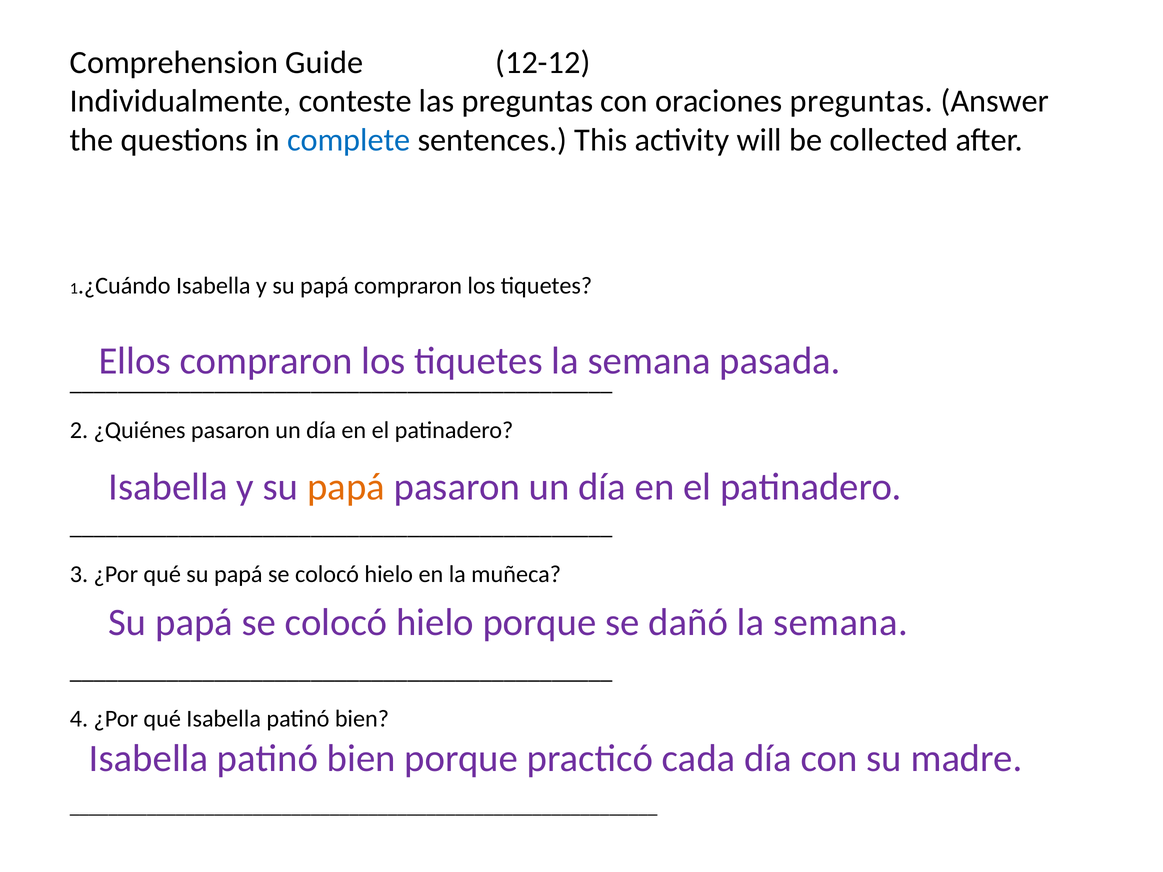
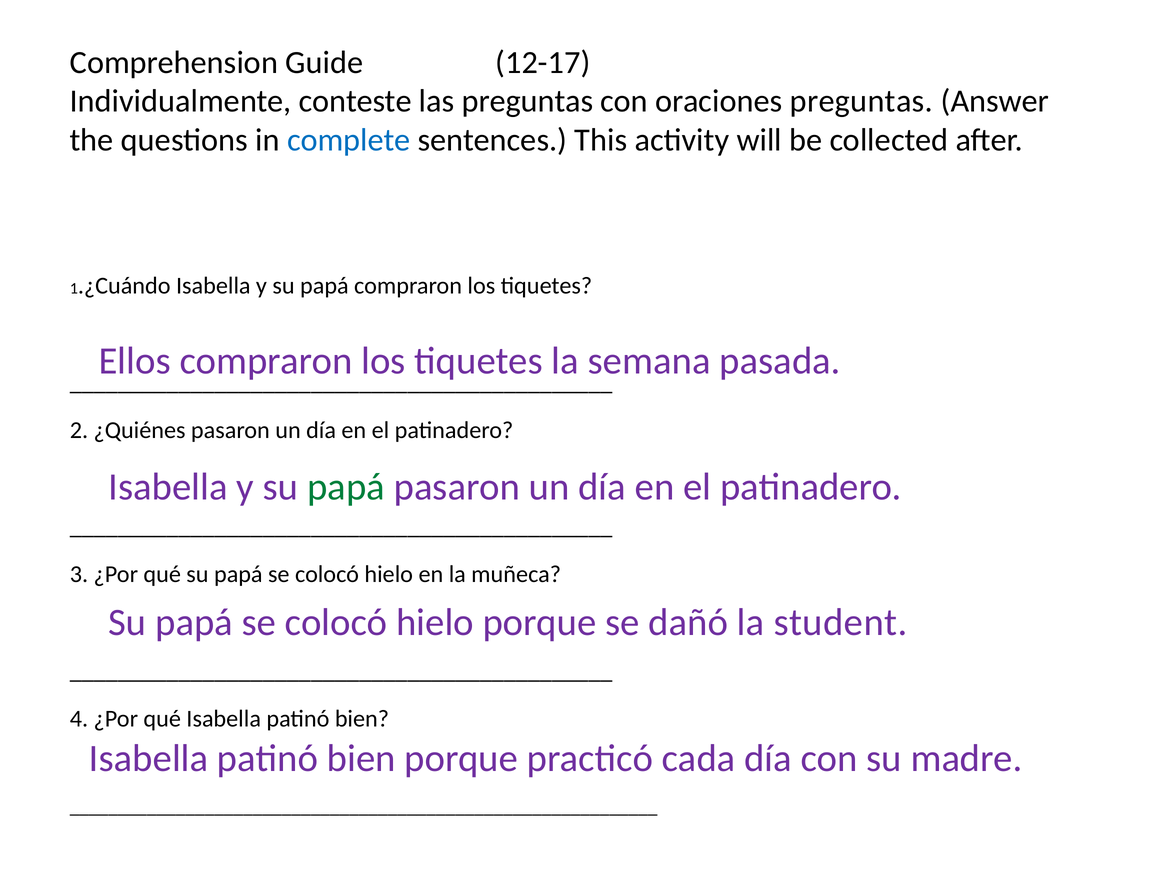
12-12: 12-12 -> 12-17
papá at (346, 487) colour: orange -> green
dañó la semana: semana -> student
